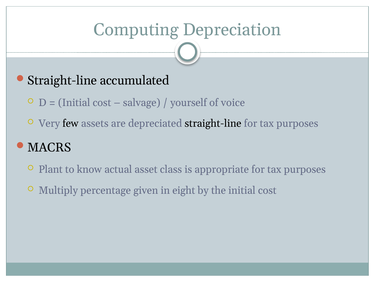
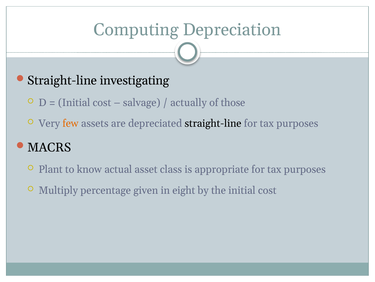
accumulated: accumulated -> investigating
yourself: yourself -> actually
voice: voice -> those
few colour: black -> orange
